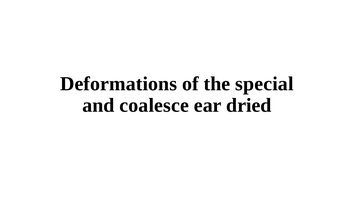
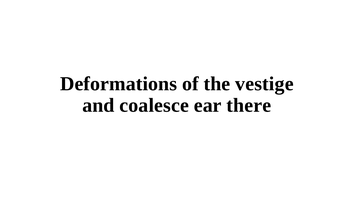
special: special -> vestige
dried: dried -> there
